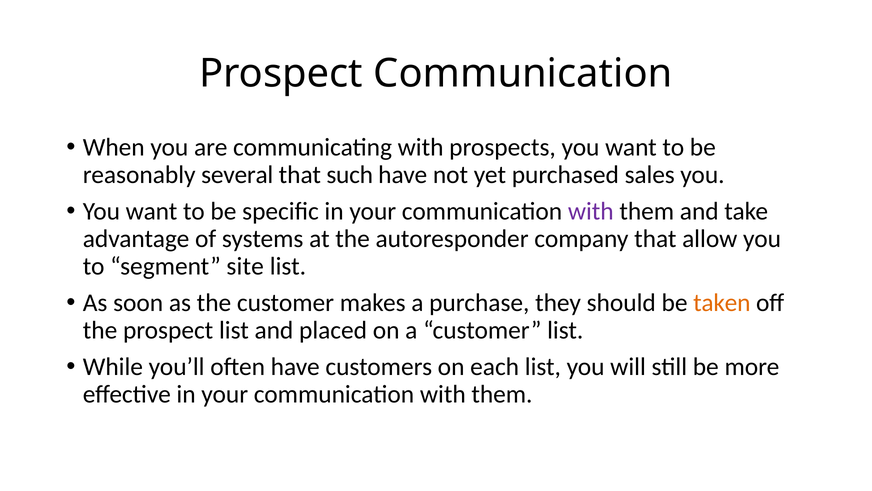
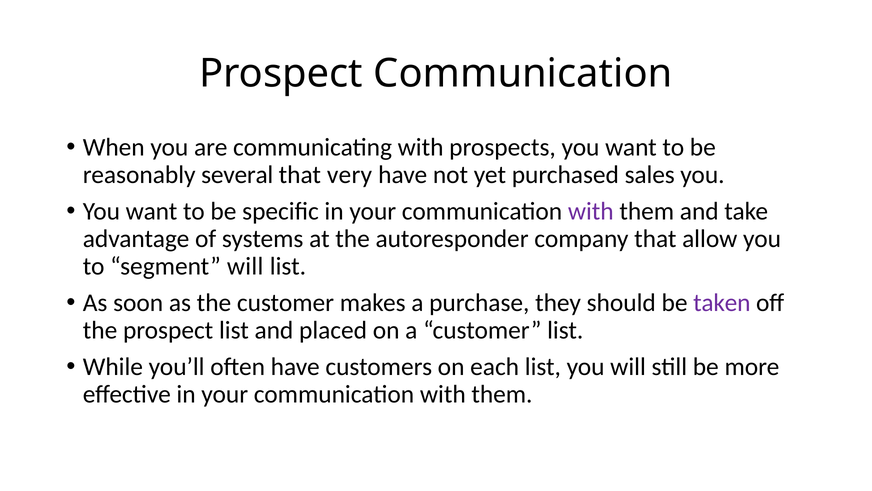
such: such -> very
segment site: site -> will
taken colour: orange -> purple
